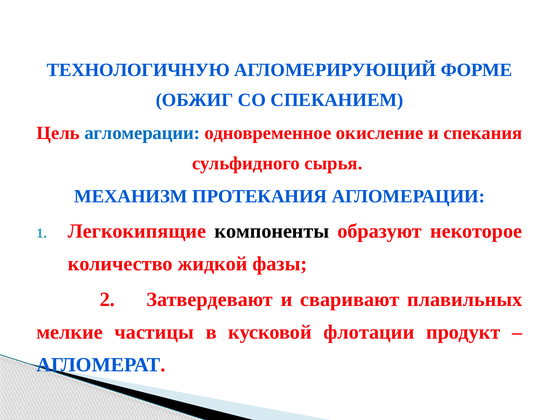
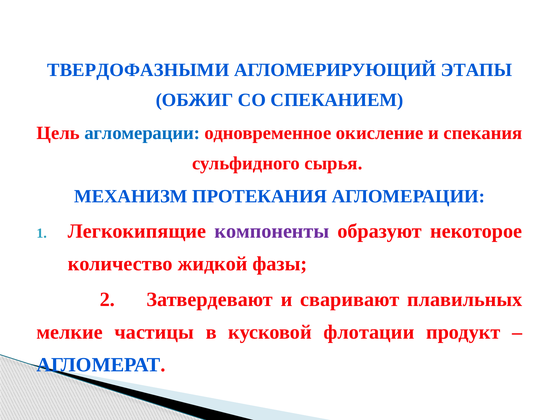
ТЕХНОЛОГИЧНУЮ: ТЕХНОЛОГИЧНУЮ -> ТВЕРДОФАЗНЫМИ
ФОРМЕ: ФОРМЕ -> ЭТАПЫ
компоненты colour: black -> purple
